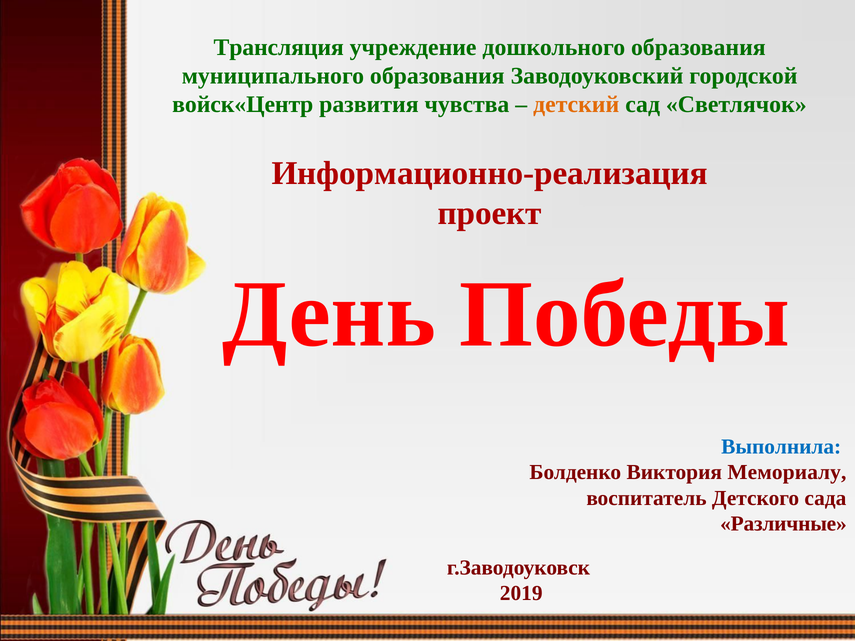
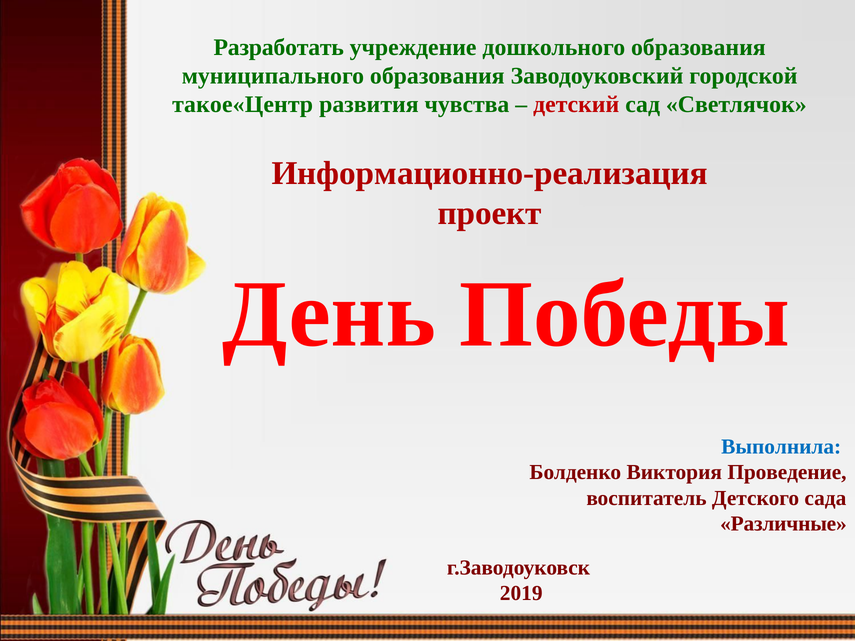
Трансляция: Трансляция -> Разработать
войск«Центр: войск«Центр -> такое«Центр
детский colour: orange -> red
Мемориалу: Мемориалу -> Проведение
